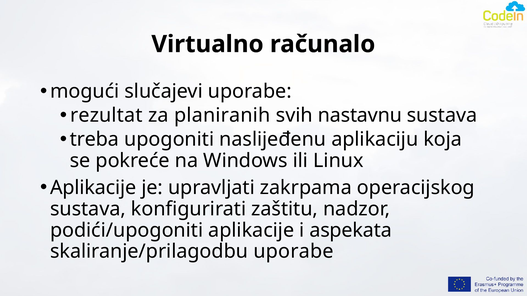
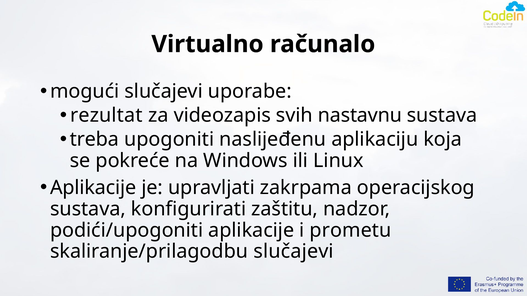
planiranih: planiranih -> videozapis
aspekata: aspekata -> prometu
skaliranje/prilagodbu uporabe: uporabe -> slučajevi
